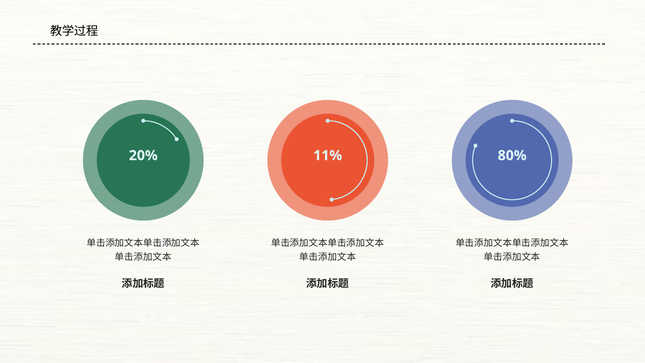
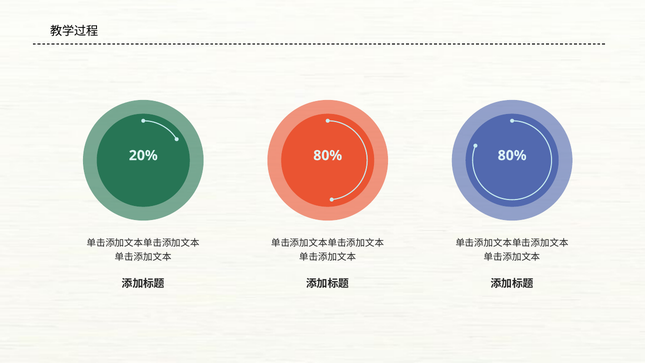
20% 11%: 11% -> 80%
